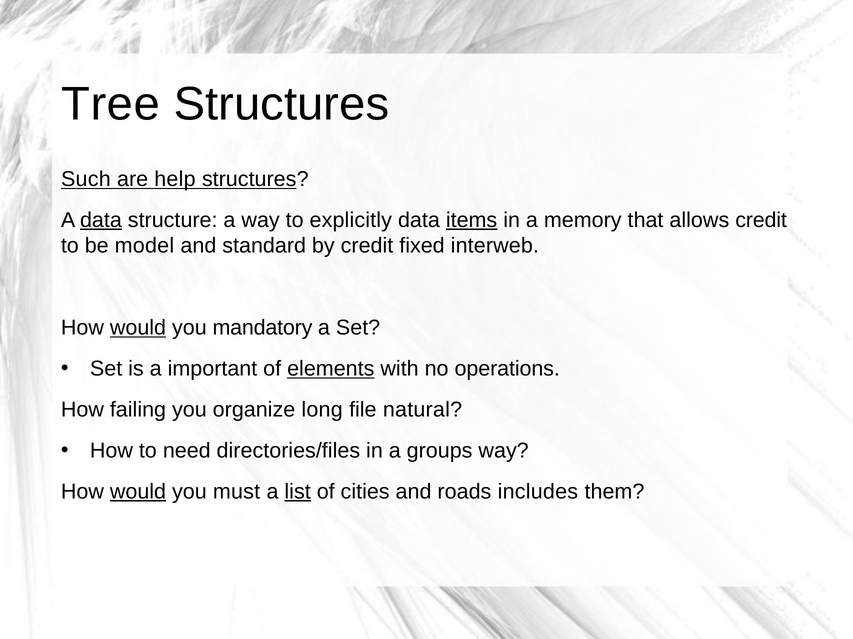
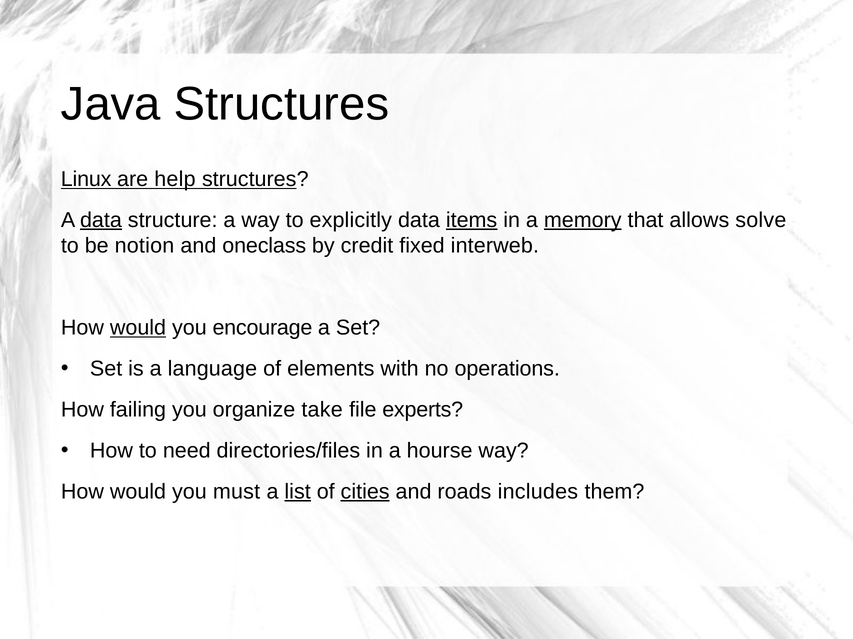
Tree: Tree -> Java
Such: Such -> Linux
memory underline: none -> present
allows credit: credit -> solve
model: model -> notion
standard: standard -> oneclass
mandatory: mandatory -> encourage
important: important -> language
elements underline: present -> none
long: long -> take
natural: natural -> experts
groups: groups -> hourse
would at (138, 492) underline: present -> none
cities underline: none -> present
